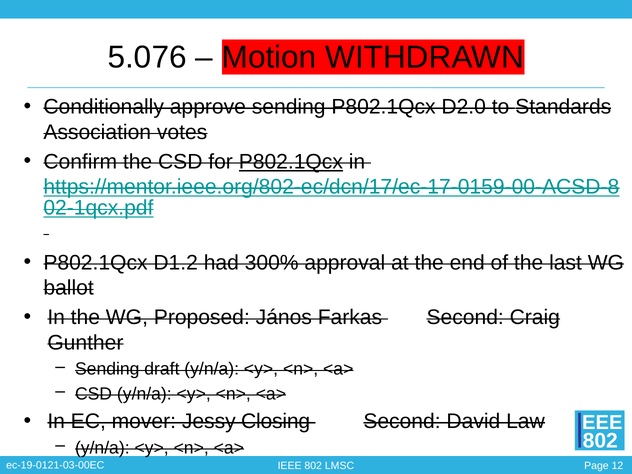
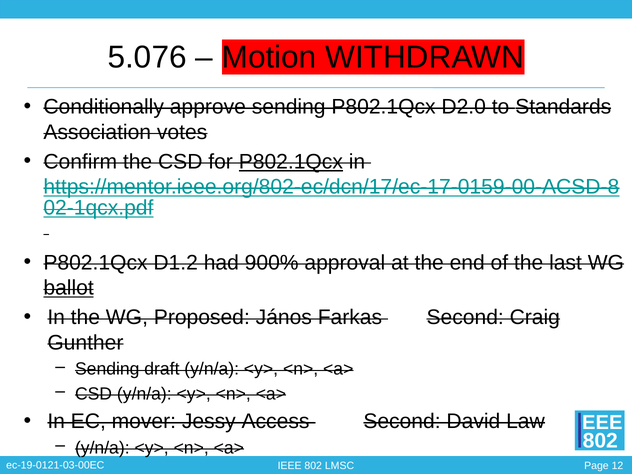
300%: 300% -> 900%
ballot underline: none -> present
Closing: Closing -> Access
